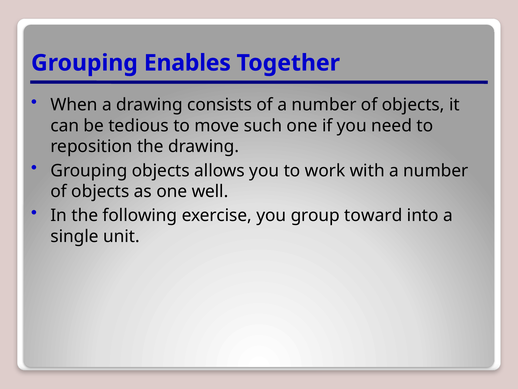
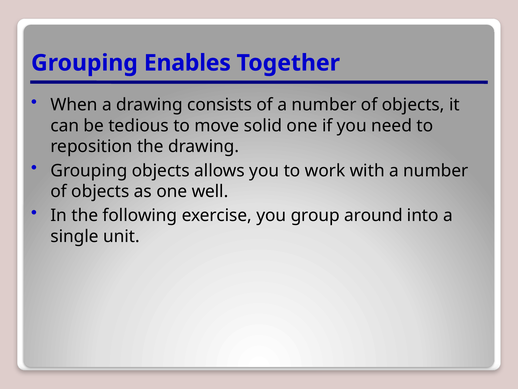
such: such -> solid
toward: toward -> around
